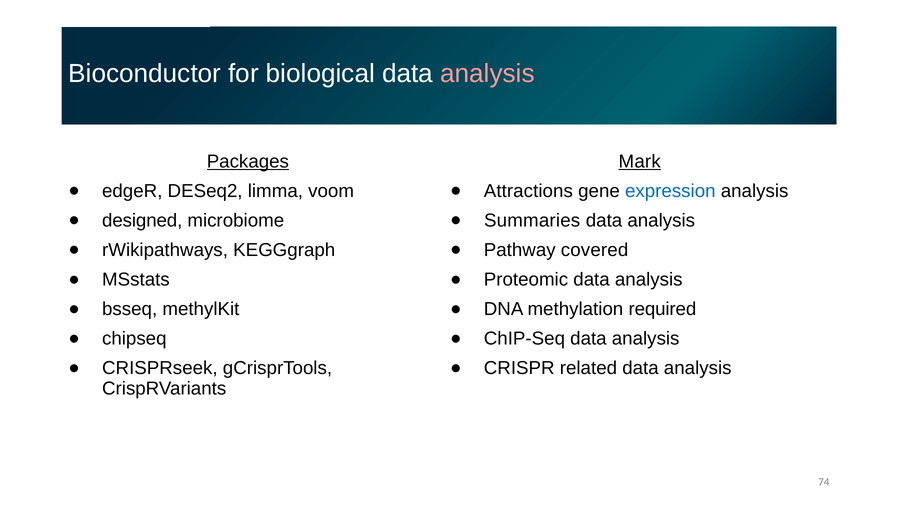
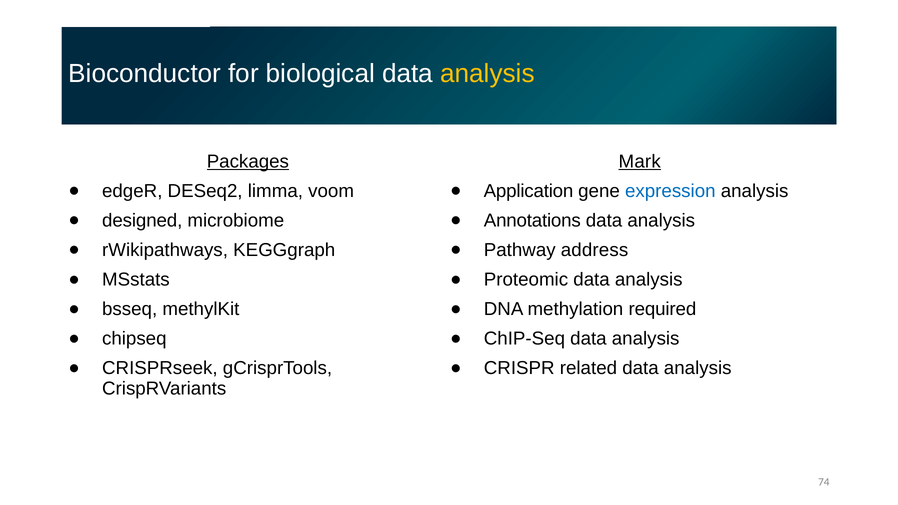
analysis at (487, 74) colour: pink -> yellow
Attractions: Attractions -> Application
Summaries: Summaries -> Annotations
covered: covered -> address
